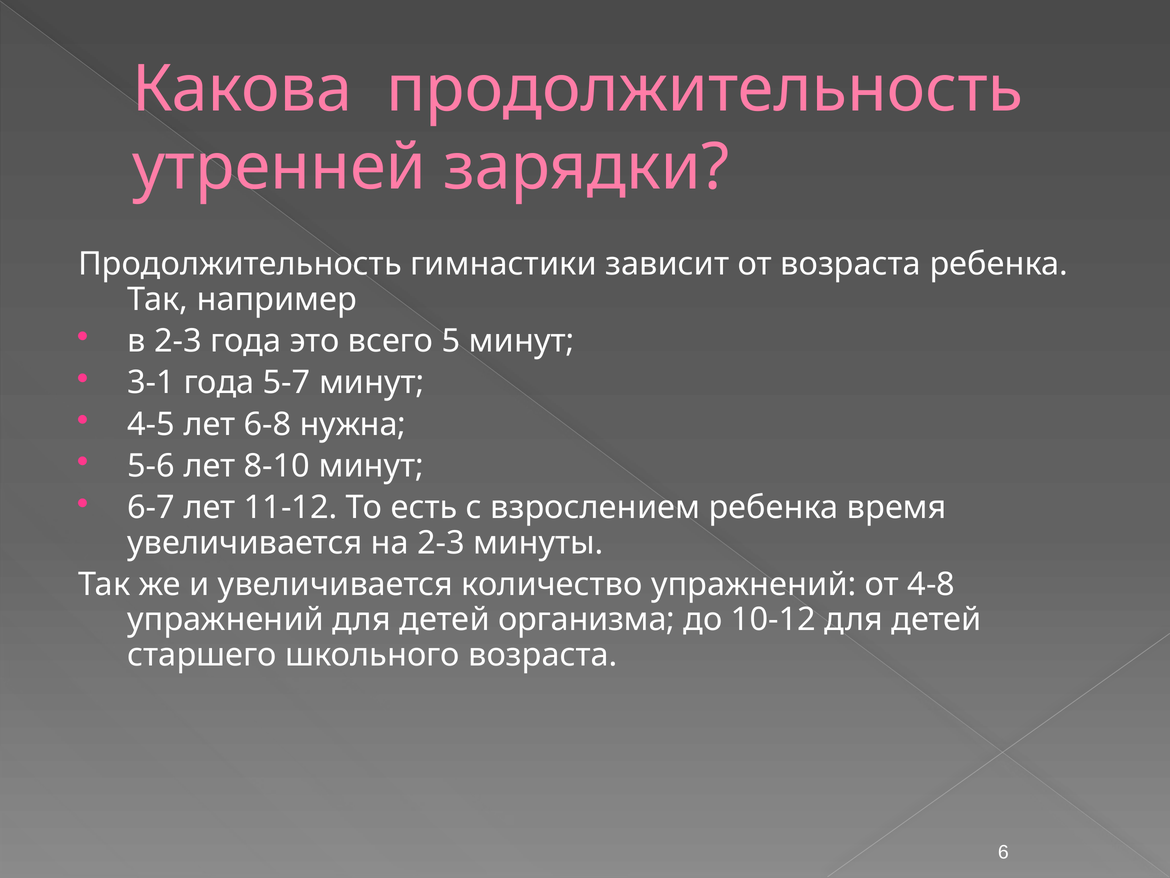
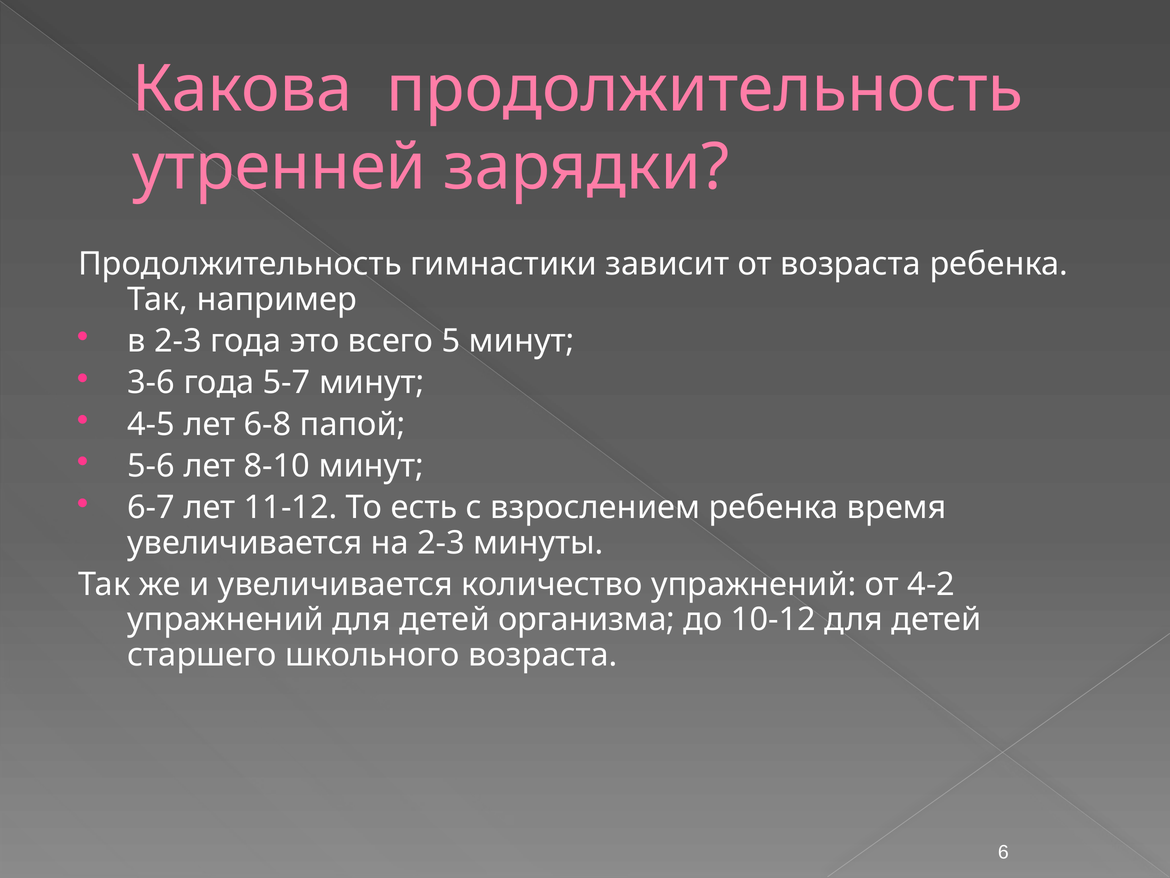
3-1: 3-1 -> 3-6
нужна: нужна -> папой
4-8: 4-8 -> 4-2
